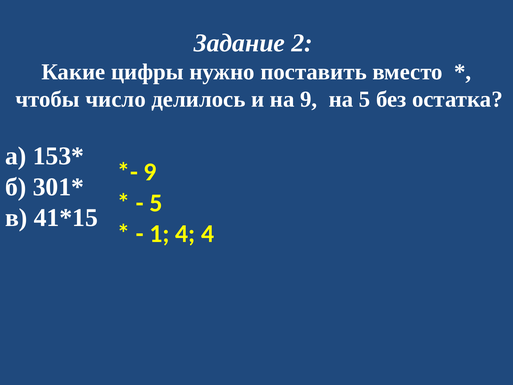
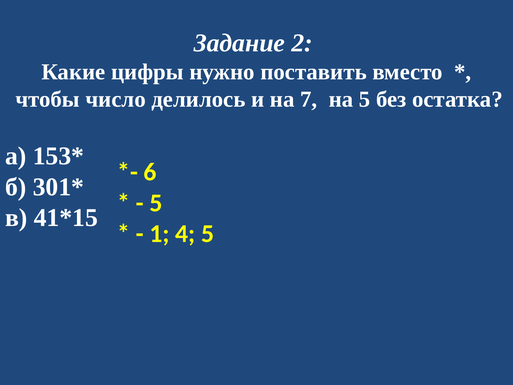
на 9: 9 -> 7
9 at (150, 172): 9 -> 6
4 4: 4 -> 5
